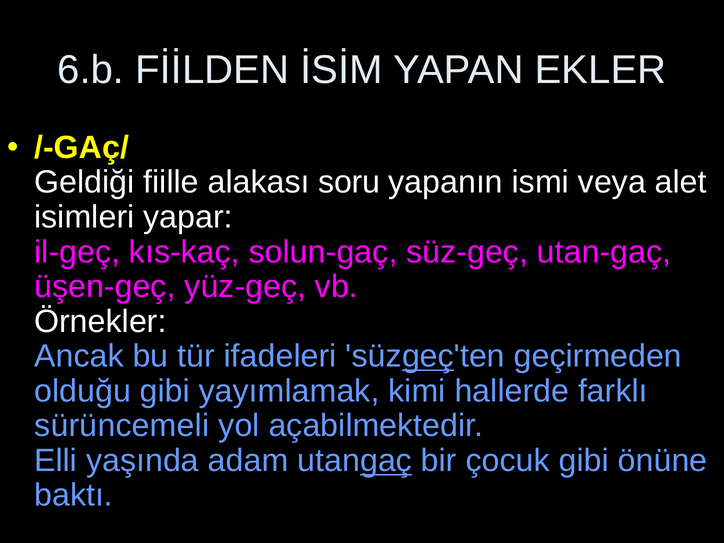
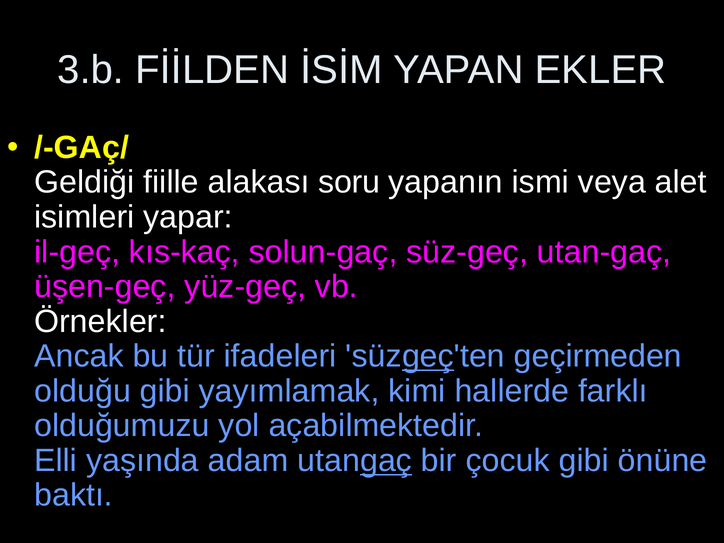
6.b: 6.b -> 3.b
sürüncemeli: sürüncemeli -> olduğumuzu
